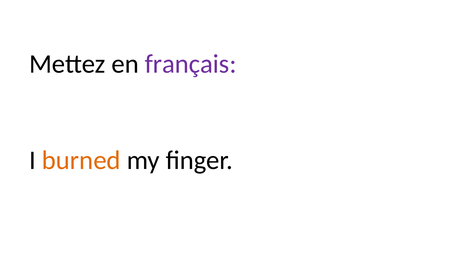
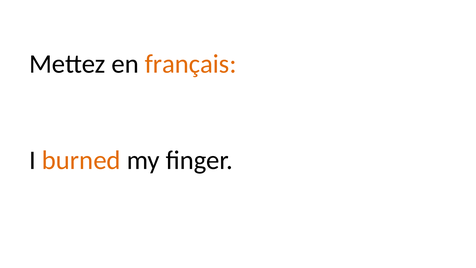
français colour: purple -> orange
